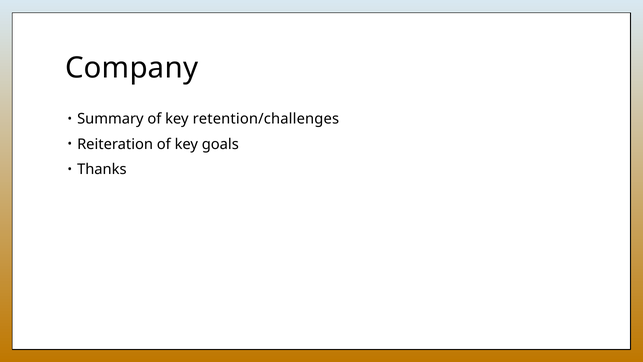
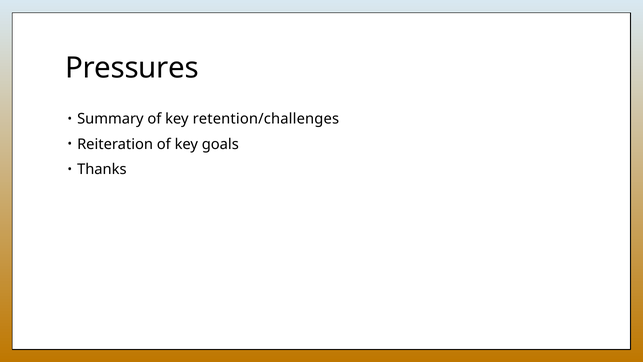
Company: Company -> Pressures
